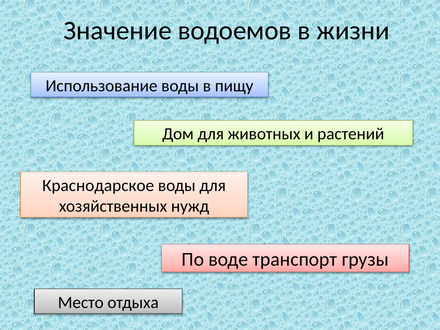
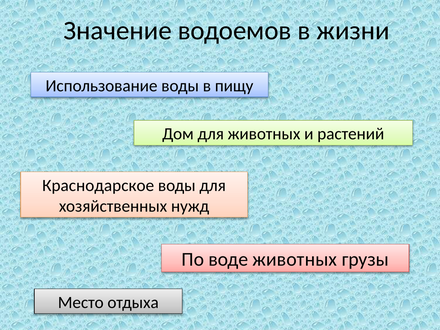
воде транспорт: транспорт -> животных
